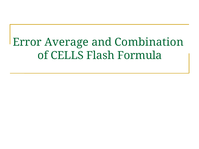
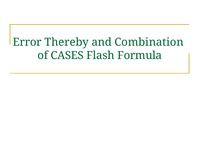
Average: Average -> Thereby
CELLS: CELLS -> CASES
